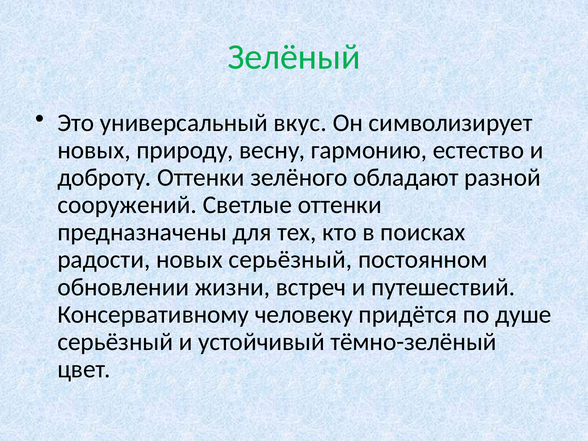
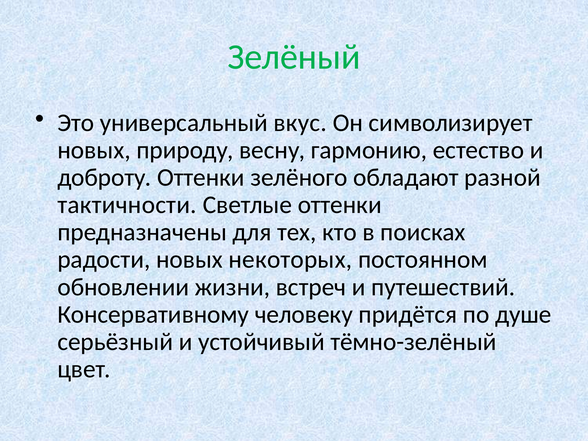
сооружений: сооружений -> тактичности
новых серьёзный: серьёзный -> некоторых
